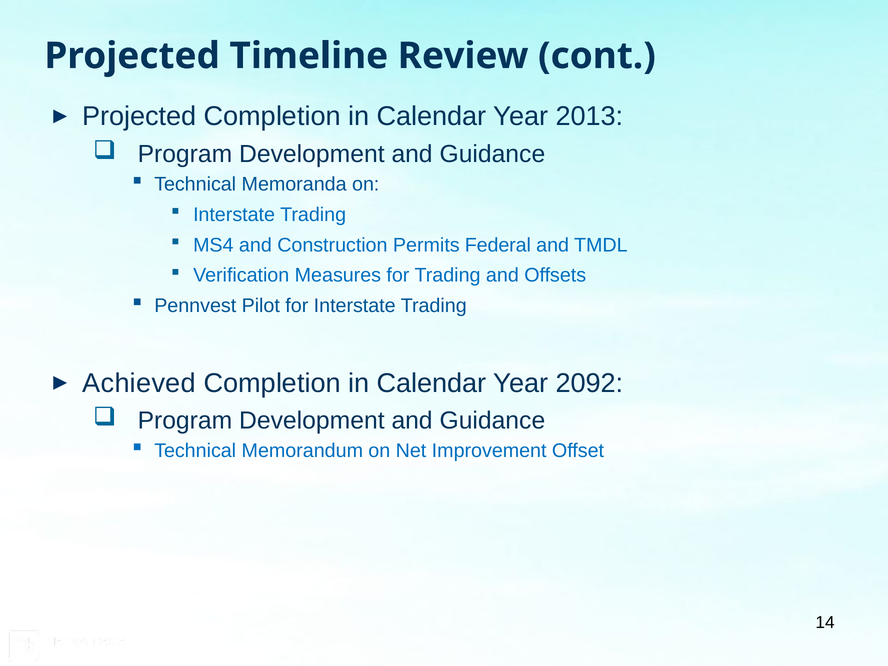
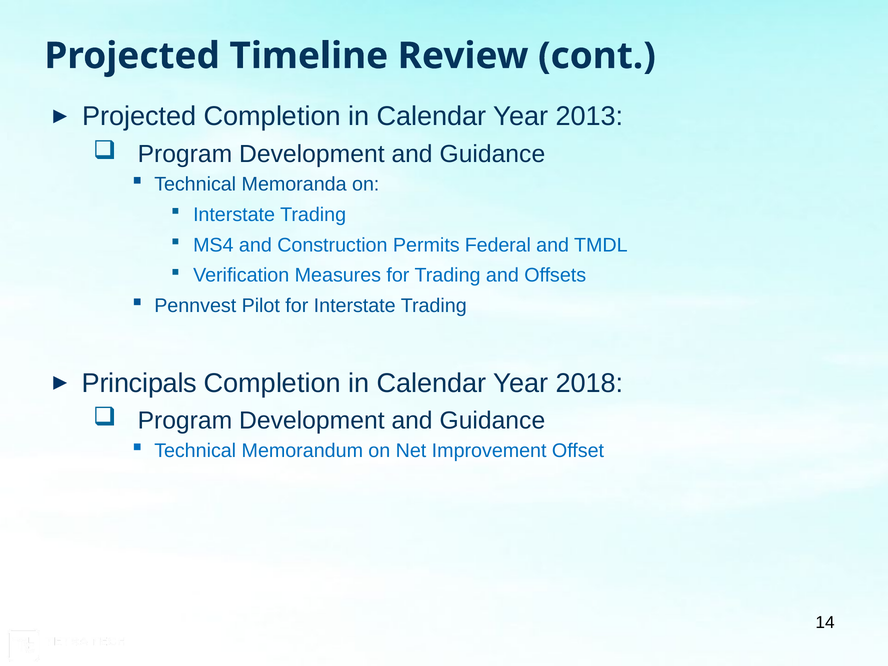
Achieved: Achieved -> Principals
2092: 2092 -> 2018
